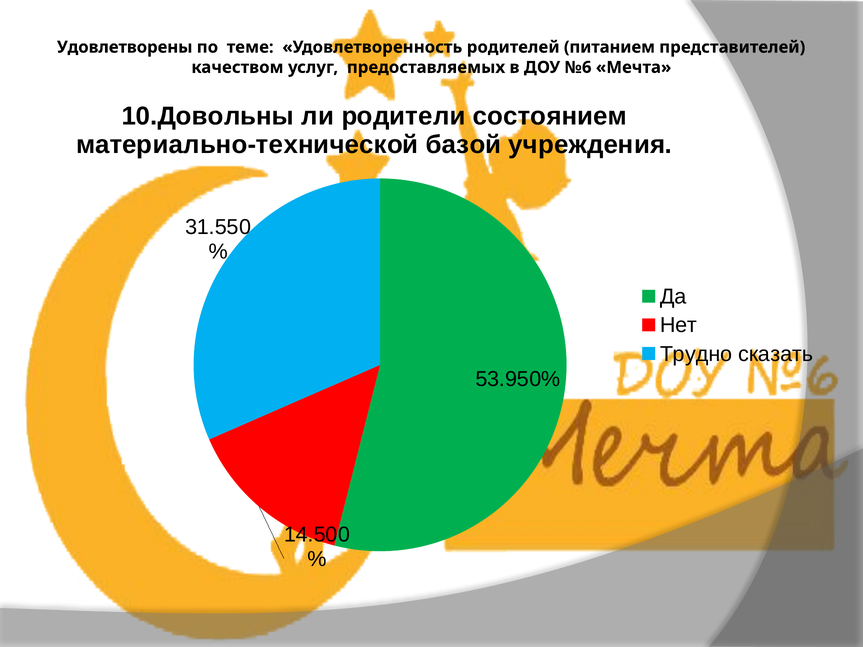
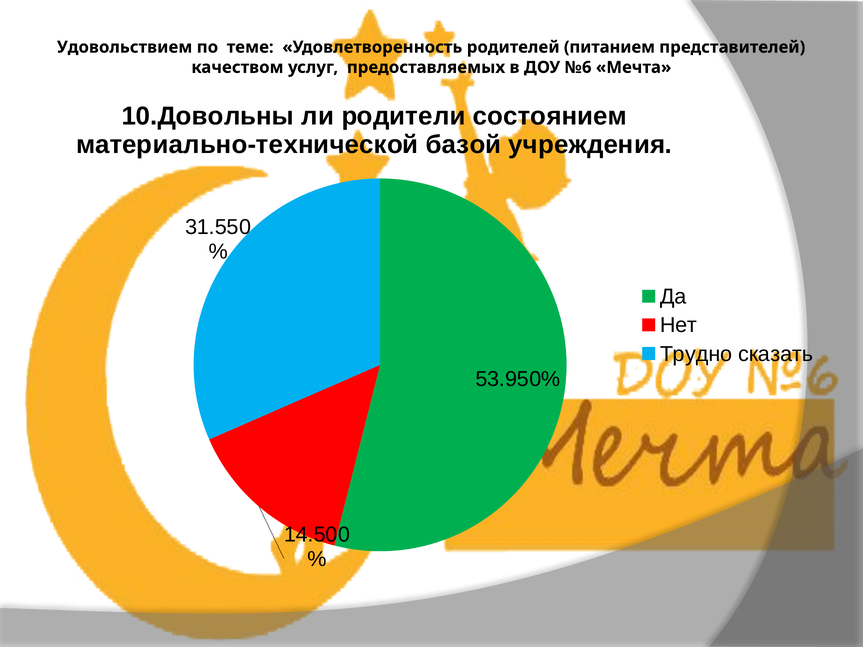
Удовлетворены: Удовлетворены -> Удовольствием
